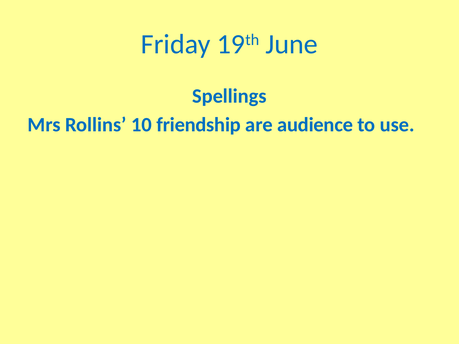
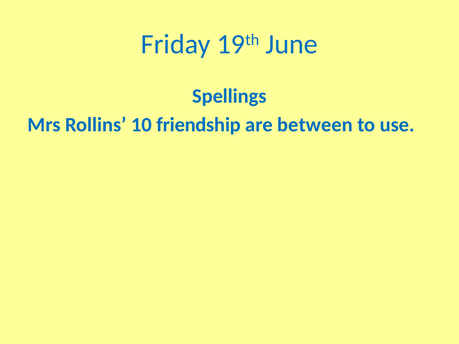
audience: audience -> between
